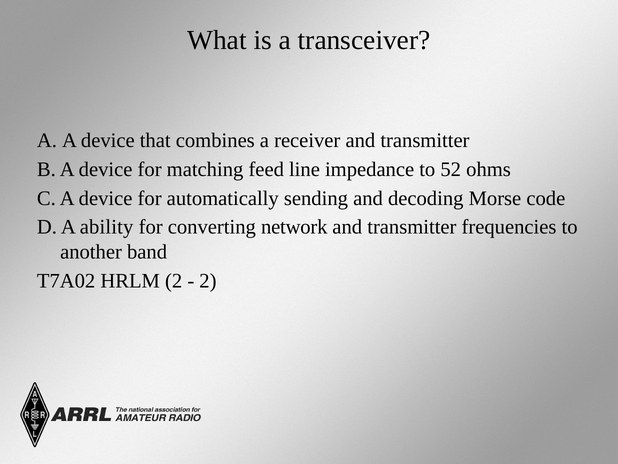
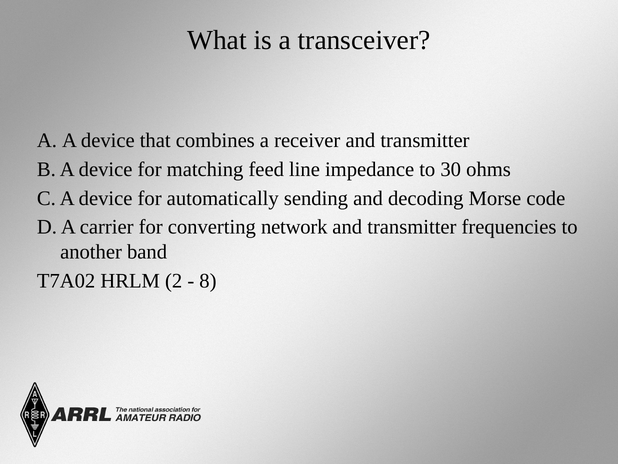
52: 52 -> 30
ability: ability -> carrier
2 at (208, 280): 2 -> 8
